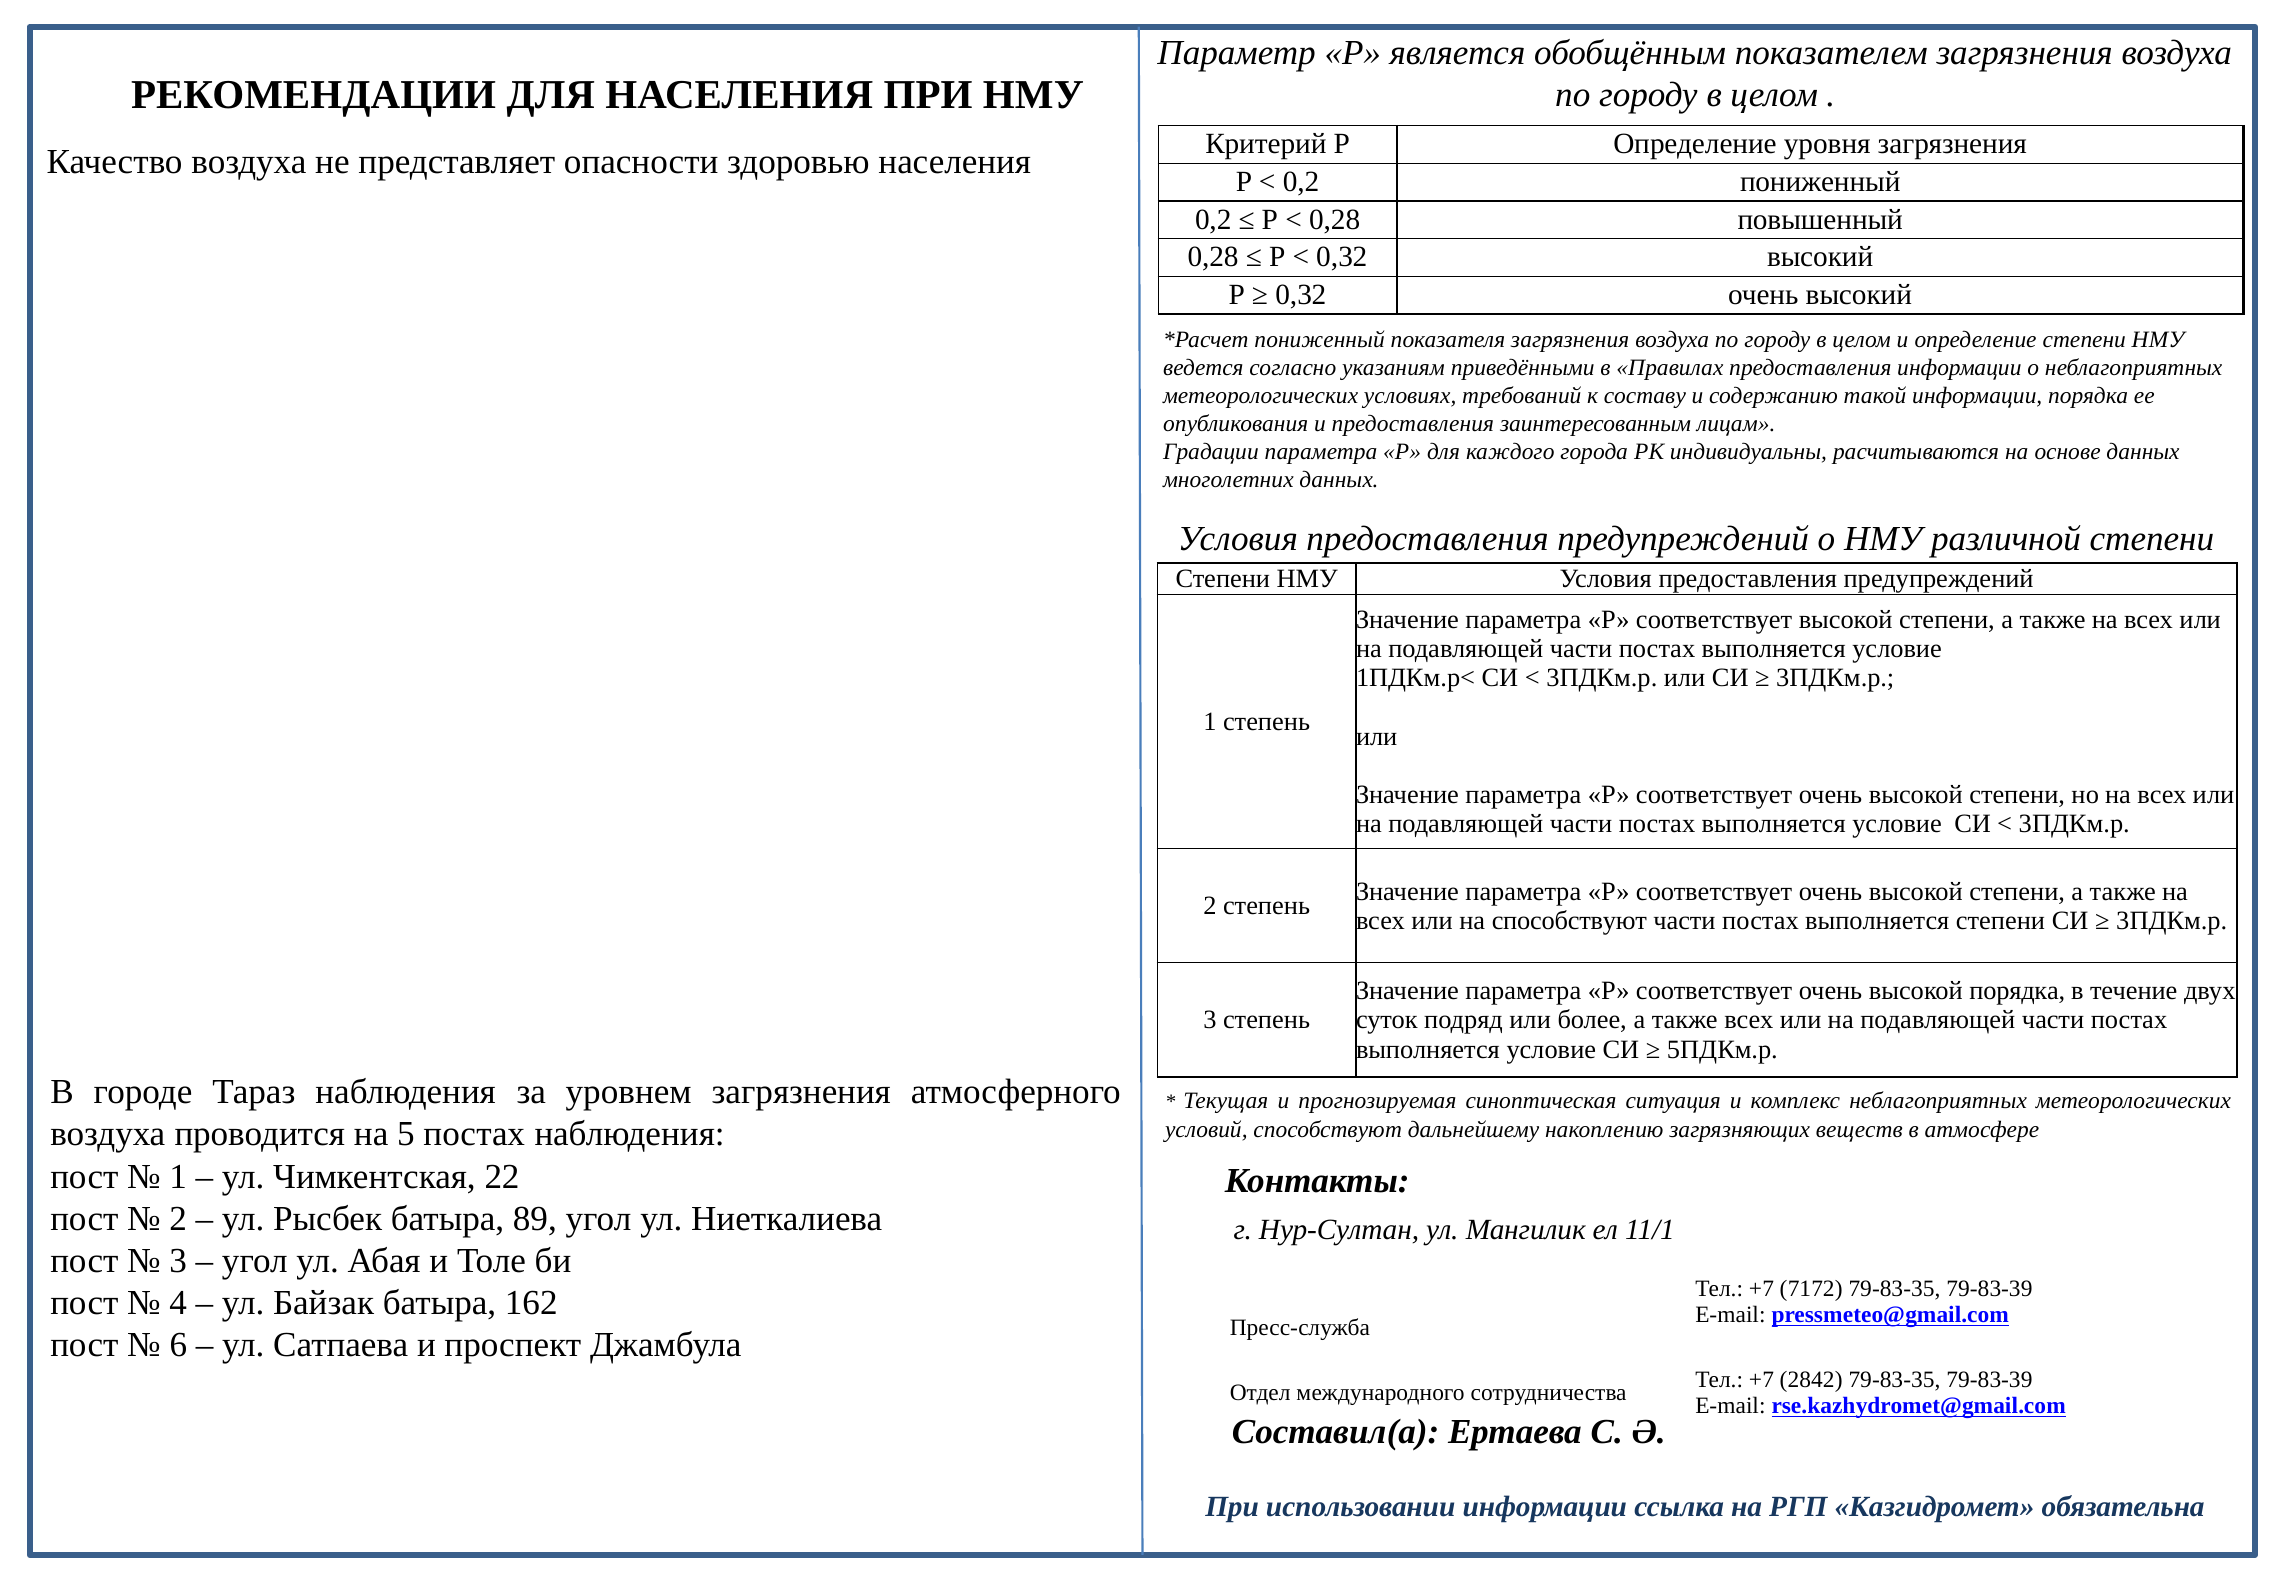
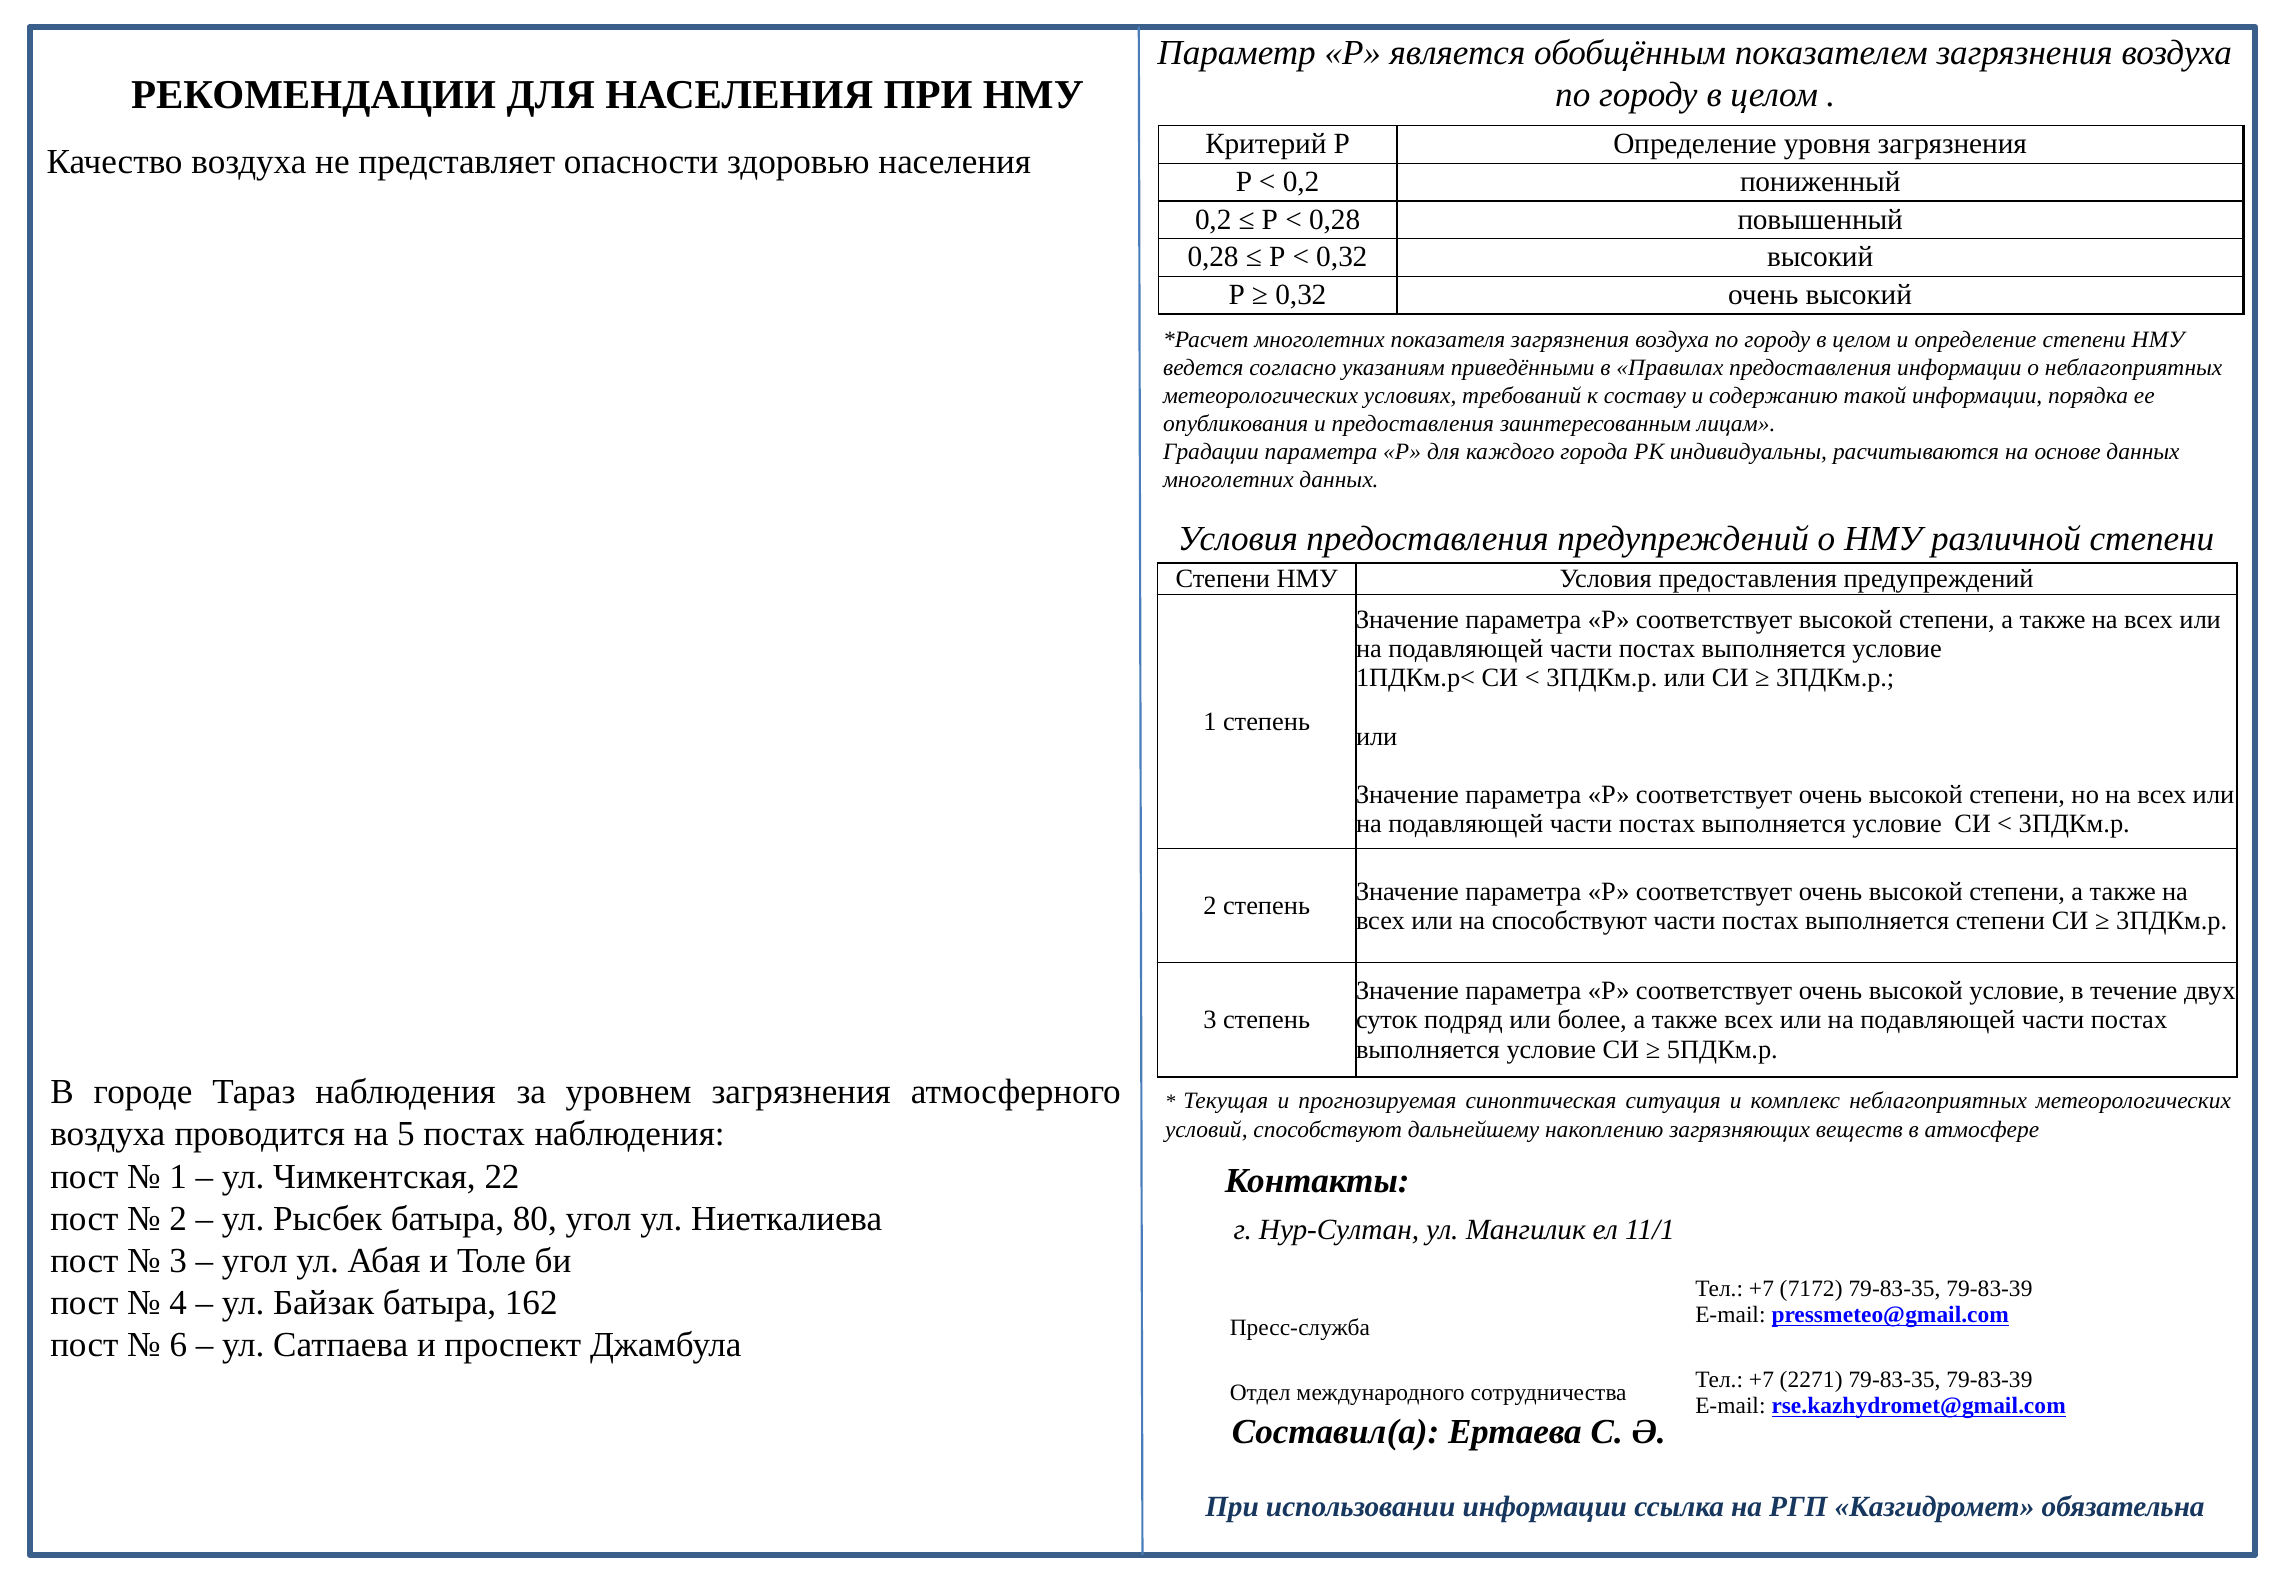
пониженный at (1320, 340): пониженный -> многолетних
высокой порядка: порядка -> условие
89: 89 -> 80
2842: 2842 -> 2271
